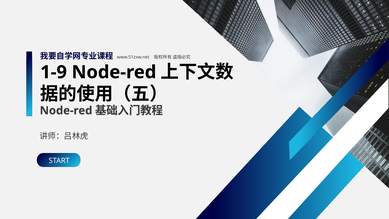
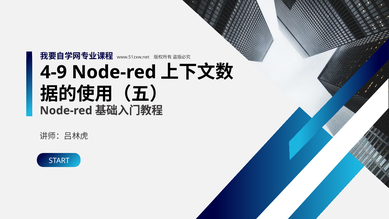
1-9: 1-9 -> 4-9
